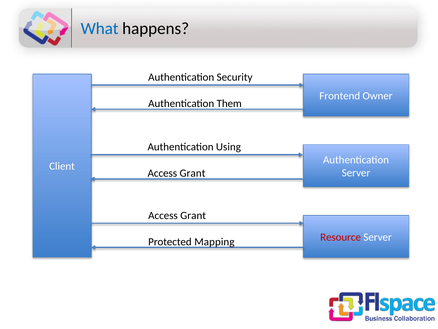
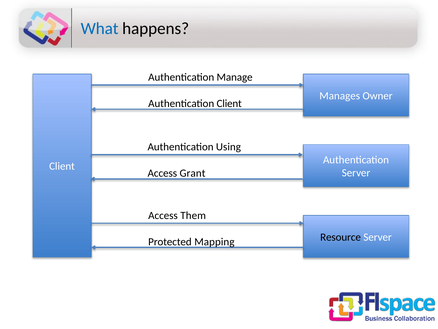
Security: Security -> Manage
Frontend: Frontend -> Manages
Authentication Them: Them -> Client
Grant at (193, 215): Grant -> Them
Resource colour: red -> black
